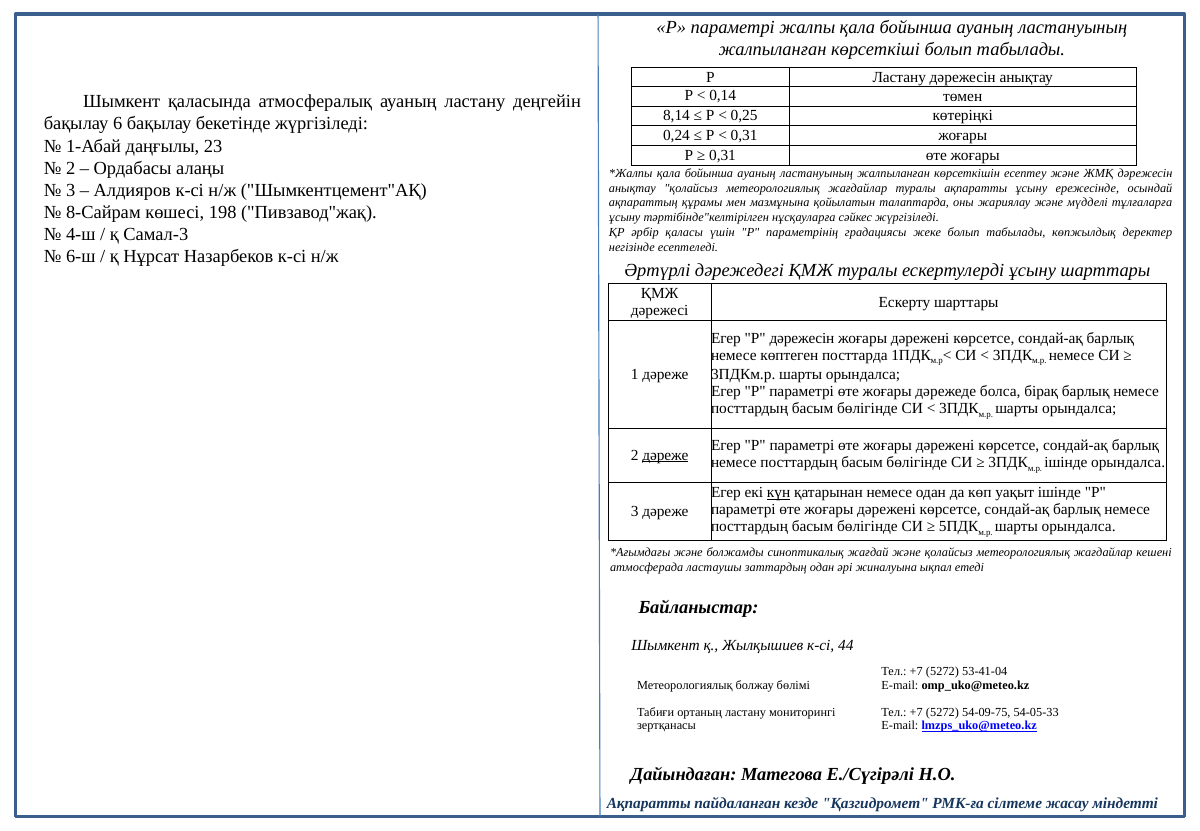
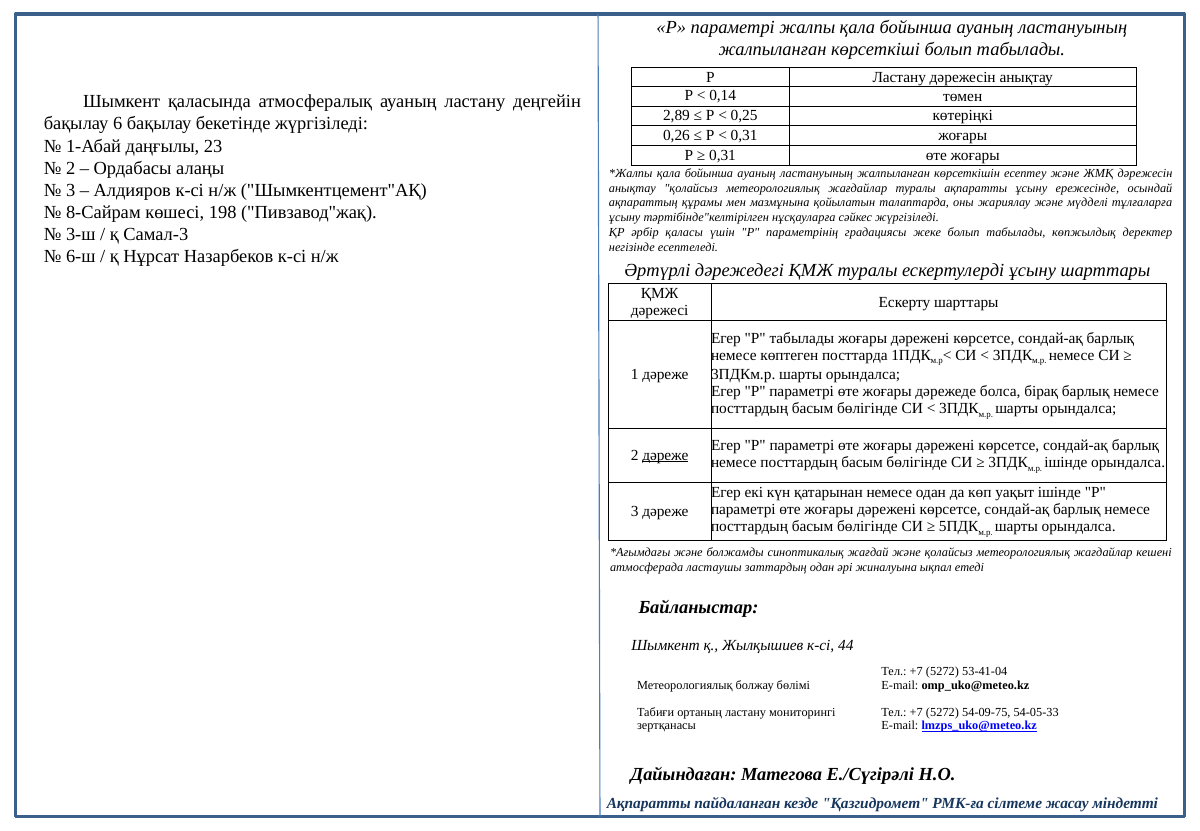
8,14: 8,14 -> 2,89
0,24: 0,24 -> 0,26
4-ш: 4-ш -> 3-ш
Р дәрежесін: дәрежесін -> табылады
күн underline: present -> none
